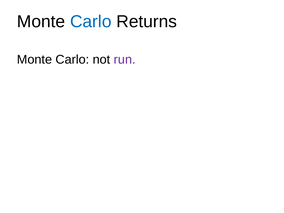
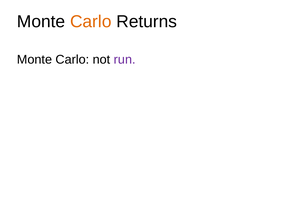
Carlo at (91, 22) colour: blue -> orange
